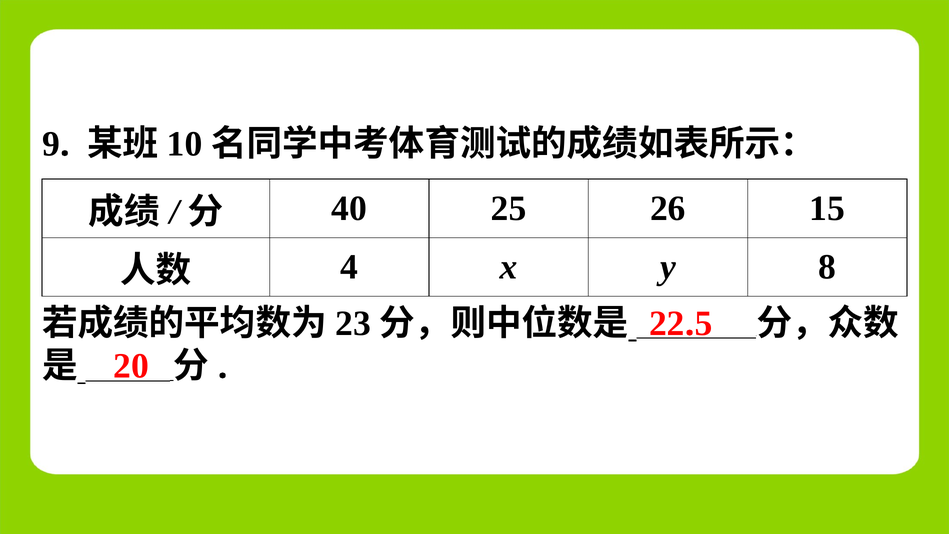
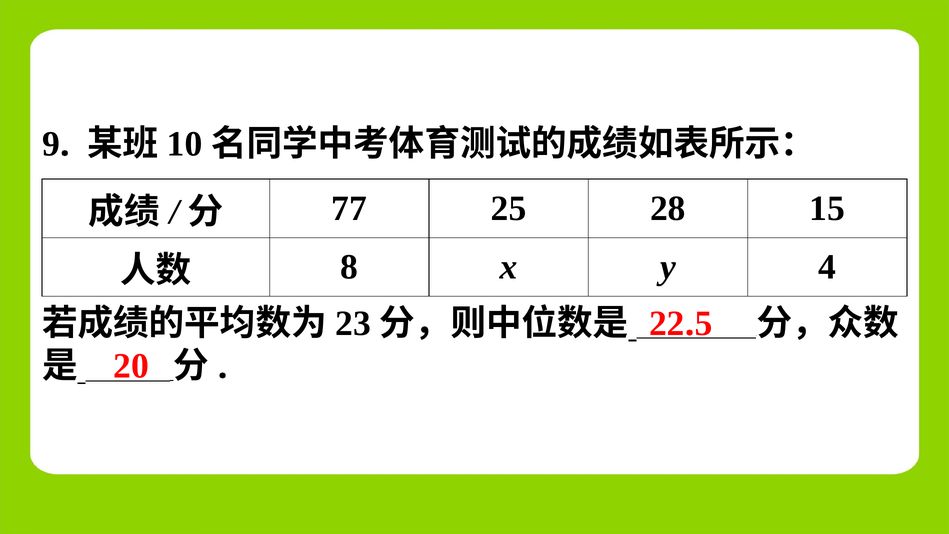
40: 40 -> 77
26: 26 -> 28
4: 4 -> 8
8: 8 -> 4
